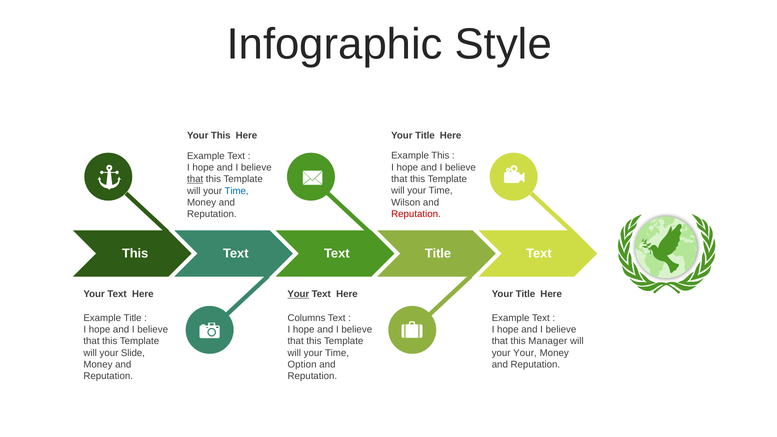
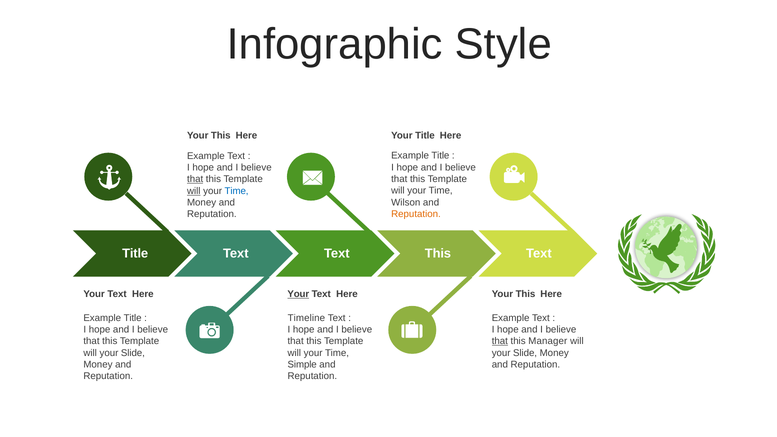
This at (440, 156): This -> Title
will at (194, 191) underline: none -> present
Reputation at (416, 214) colour: red -> orange
This at (135, 254): This -> Title
Text Title: Title -> This
Title at (525, 294): Title -> This
Columns: Columns -> Timeline
that at (500, 341) underline: none -> present
Your at (525, 353): Your -> Slide
Option: Option -> Simple
